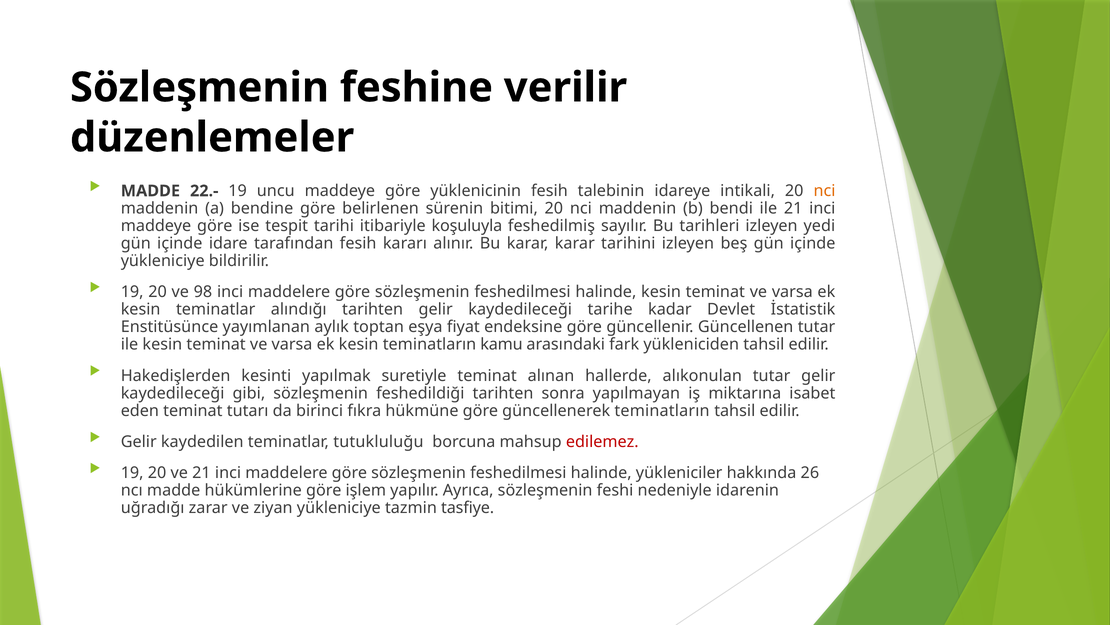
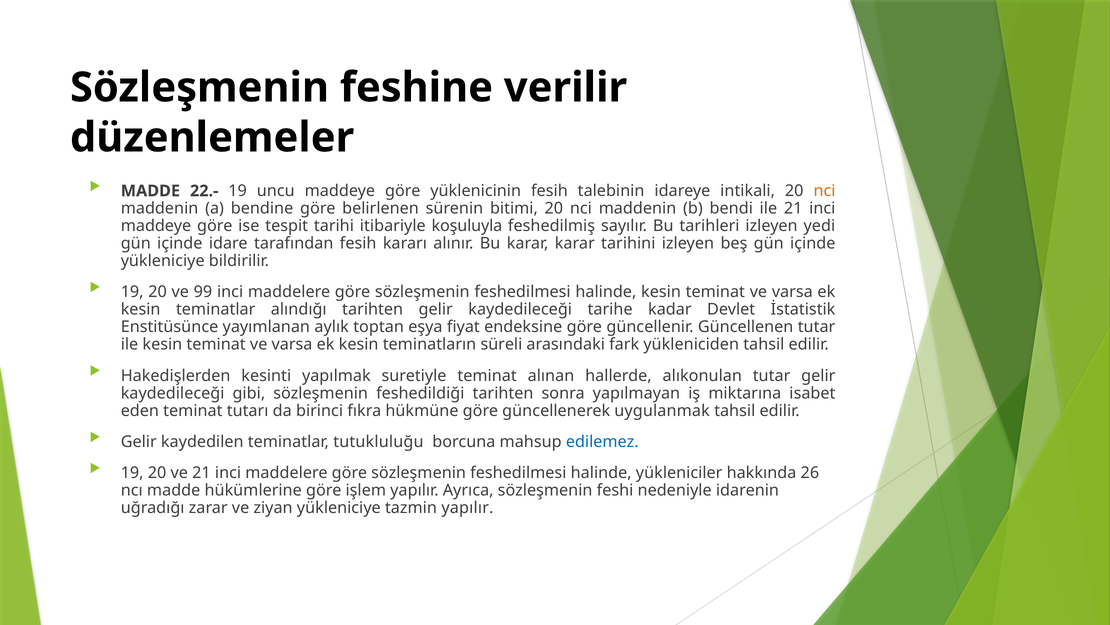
98: 98 -> 99
kamu: kamu -> süreli
güncellenerek teminatların: teminatların -> uygulanmak
edilemez colour: red -> blue
tazmin tasfiye: tasfiye -> yapılır
